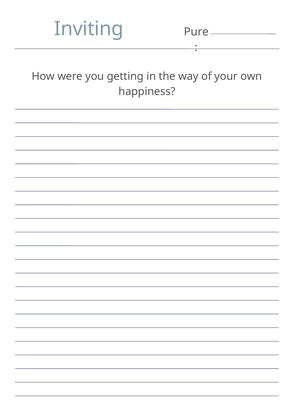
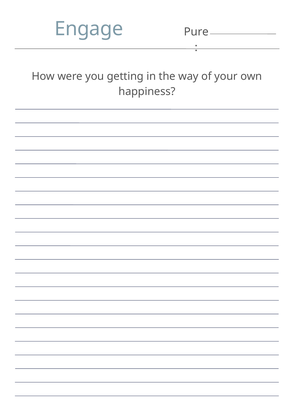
Inviting: Inviting -> Engage
